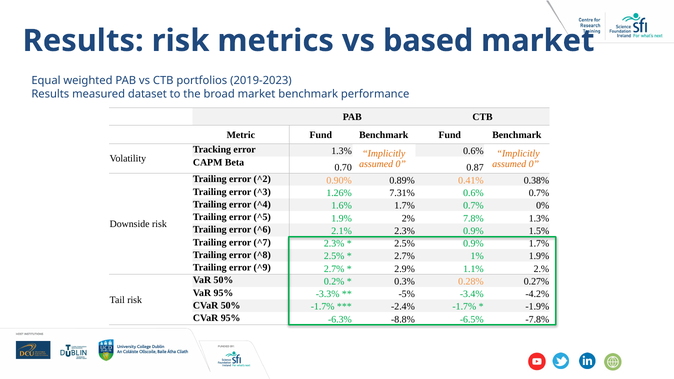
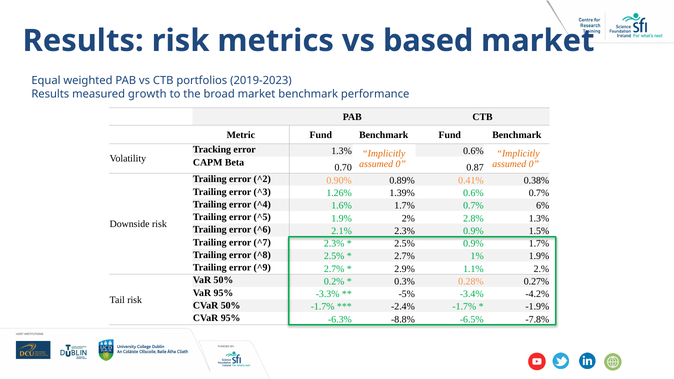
dataset: dataset -> growth
7.31%: 7.31% -> 1.39%
0%: 0% -> 6%
7.8%: 7.8% -> 2.8%
